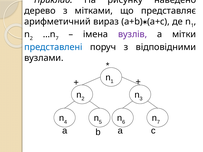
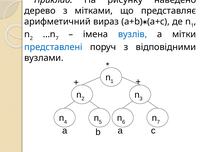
вузлів colour: purple -> blue
